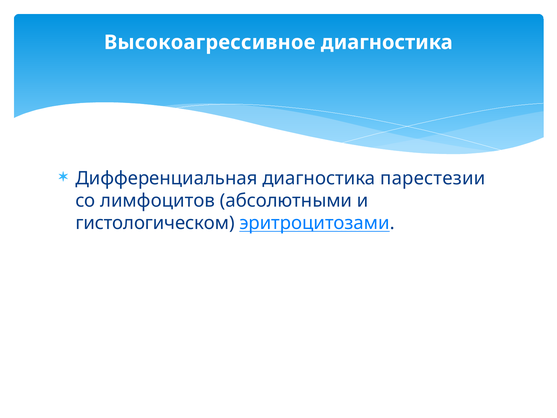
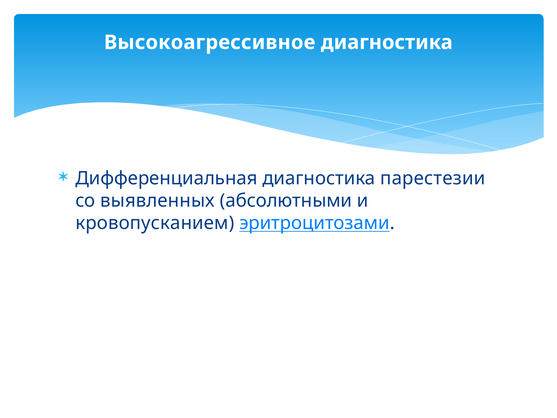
лимфоцитов: лимфоцитов -> выявленных
гистологическом: гистологическом -> кровопусканием
